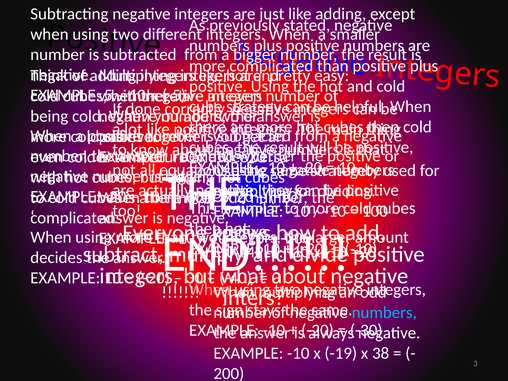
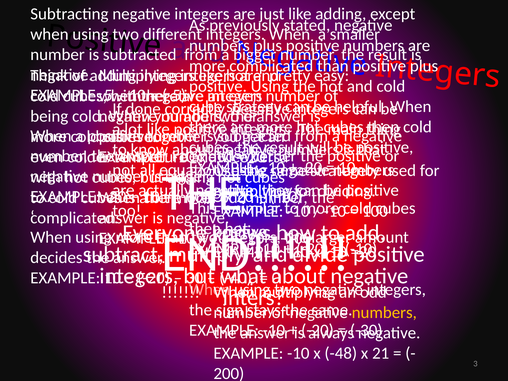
numbers at (384, 313) colour: light blue -> yellow
-19: -19 -> -48
38: 38 -> 21
